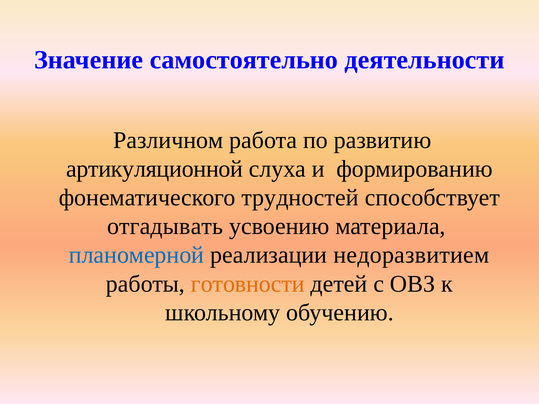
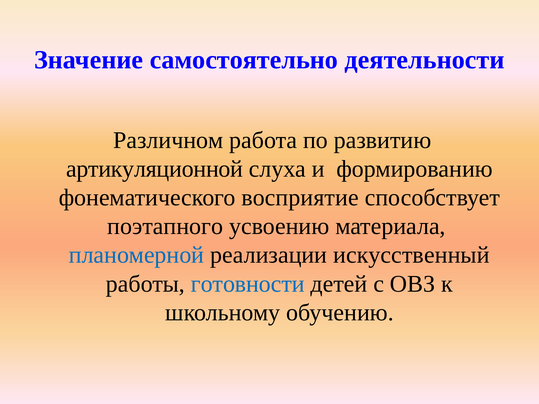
трудностей: трудностей -> восприятие
отгадывать: отгадывать -> поэтапного
недоразвитием: недоразвитием -> искусственный
готовности colour: orange -> blue
